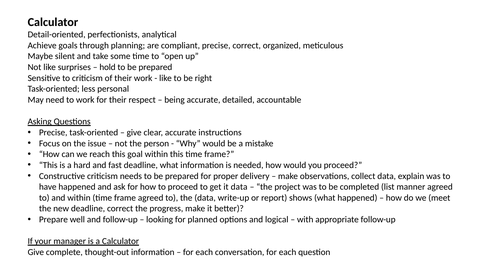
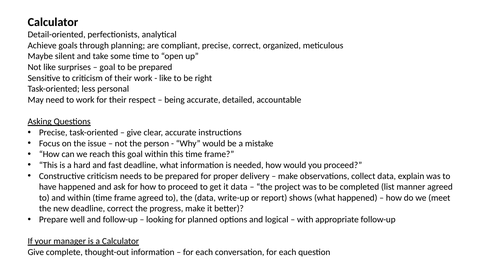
hold at (108, 67): hold -> goal
